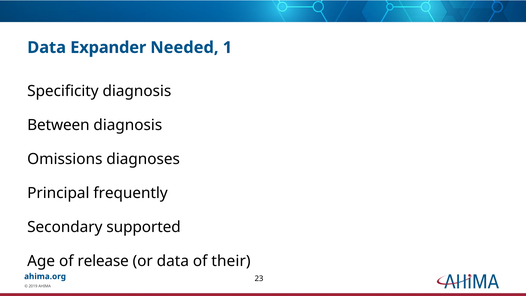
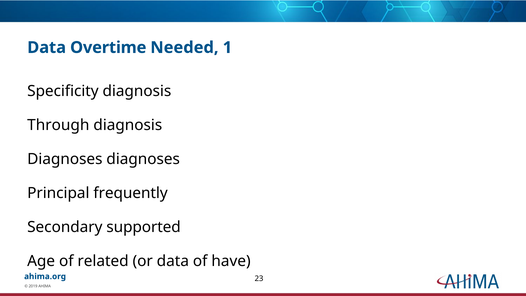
Expander: Expander -> Overtime
Between: Between -> Through
Omissions at (65, 159): Omissions -> Diagnoses
release: release -> related
their: their -> have
